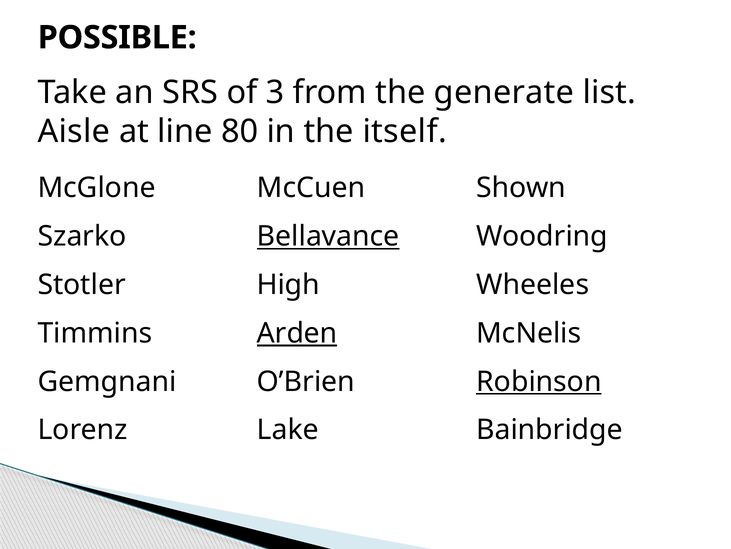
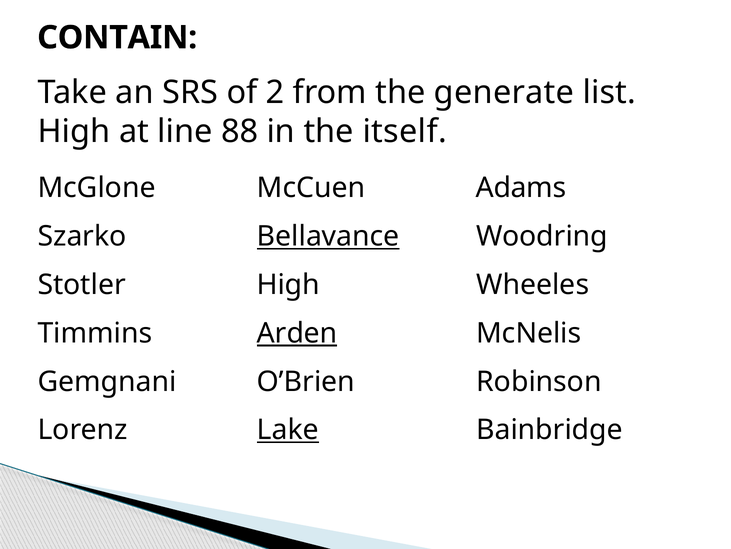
POSSIBLE: POSSIBLE -> CONTAIN
3: 3 -> 2
Aisle at (74, 131): Aisle -> High
80: 80 -> 88
Shown: Shown -> Adams
Robinson underline: present -> none
Lake underline: none -> present
